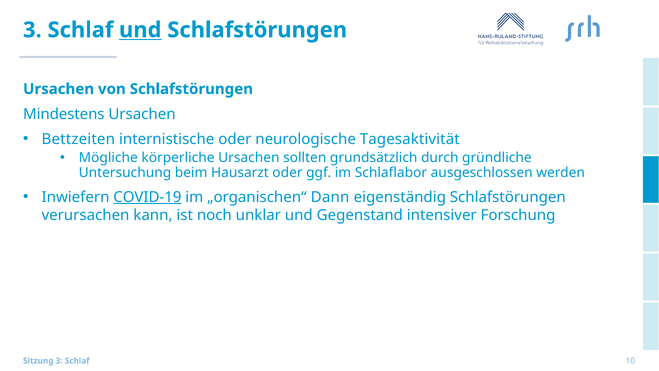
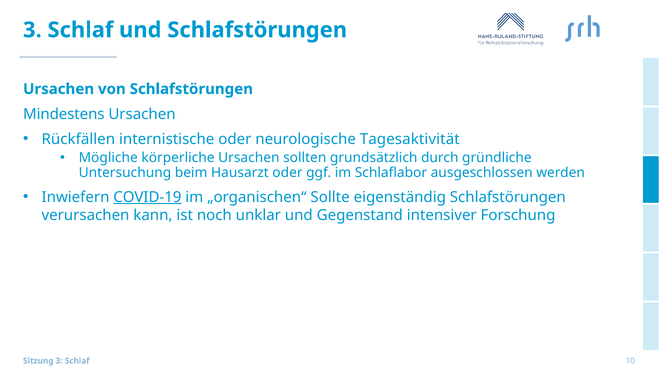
und at (140, 30) underline: present -> none
Bettzeiten: Bettzeiten -> Rückfällen
Dann: Dann -> Sollte
